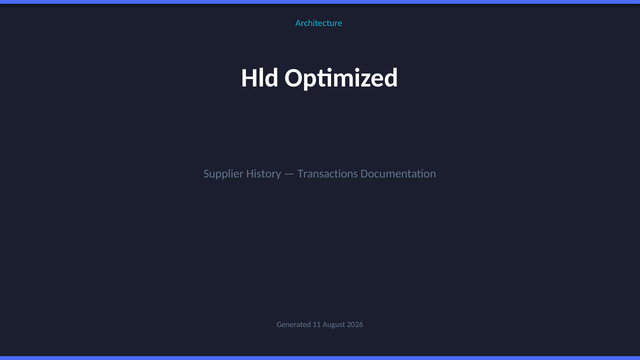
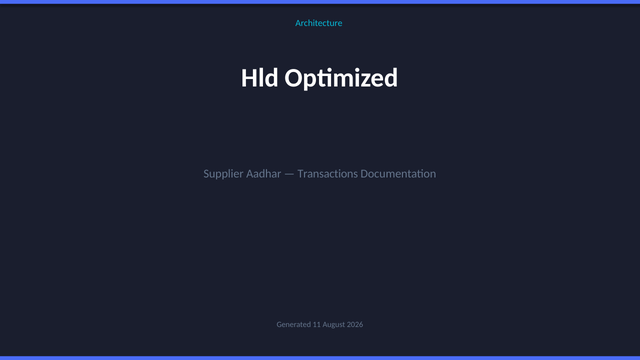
History: History -> Aadhar
